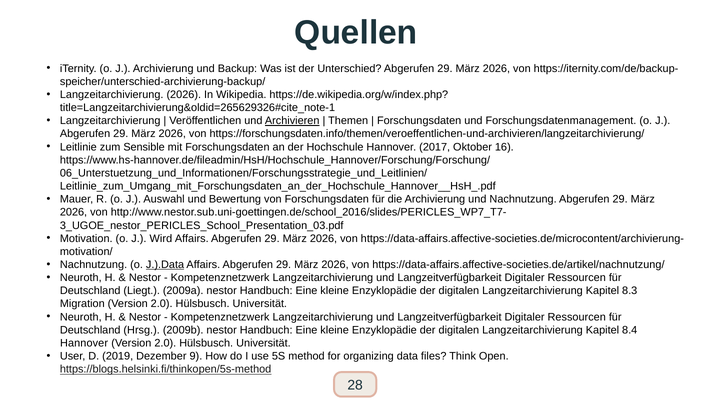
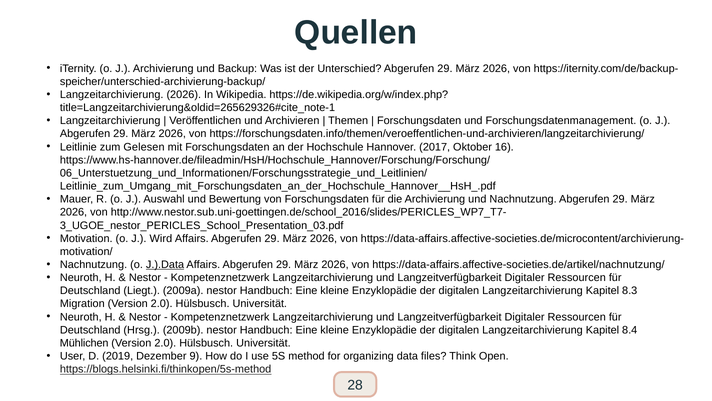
Archivieren underline: present -> none
Sensible: Sensible -> Gelesen
Hannover at (84, 343): Hannover -> Mühlichen
